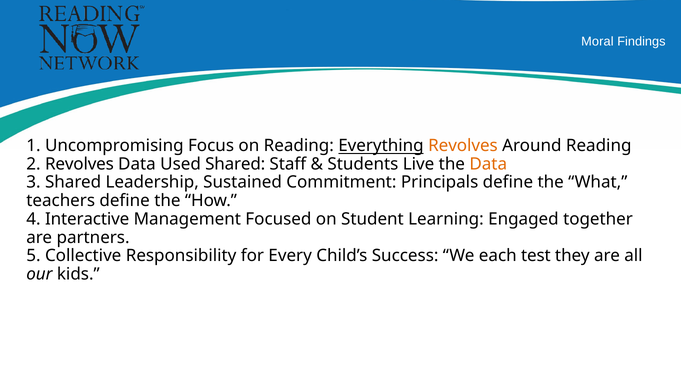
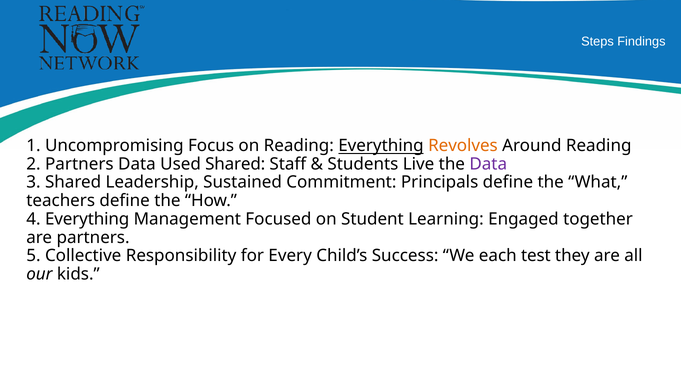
Moral: Moral -> Steps
2 Revolves: Revolves -> Partners
Data at (488, 164) colour: orange -> purple
4 Interactive: Interactive -> Everything
